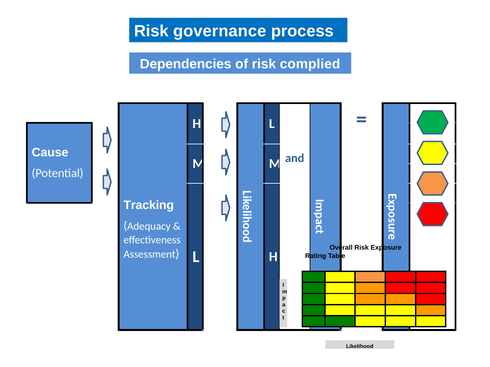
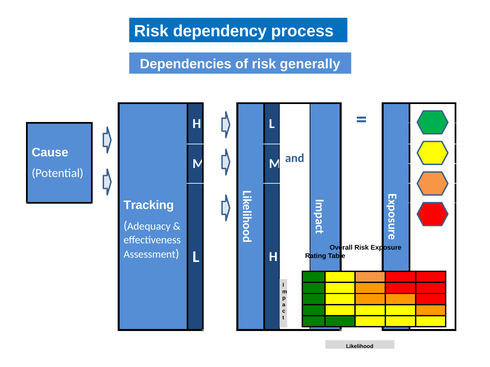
governance: governance -> dependency
complied: complied -> generally
